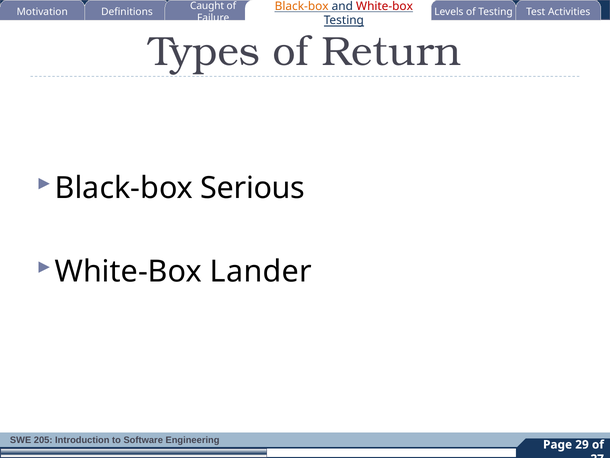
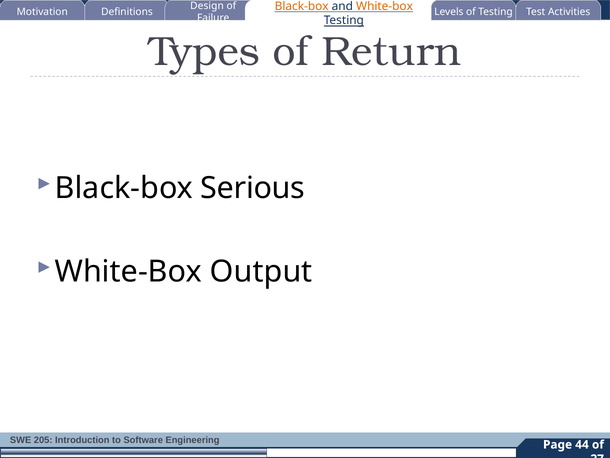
White-box at (385, 6) colour: red -> orange
Caught: Caught -> Design
Lander: Lander -> Output
29: 29 -> 44
